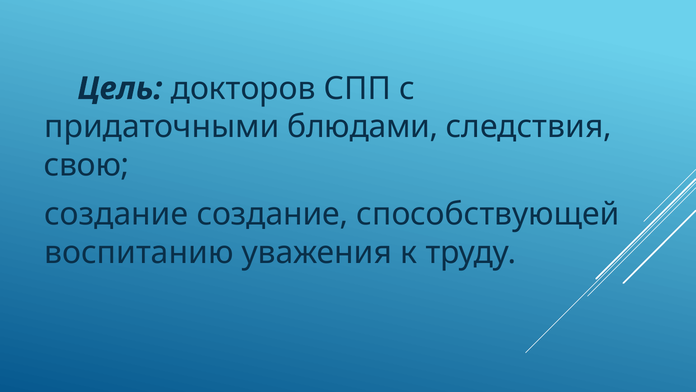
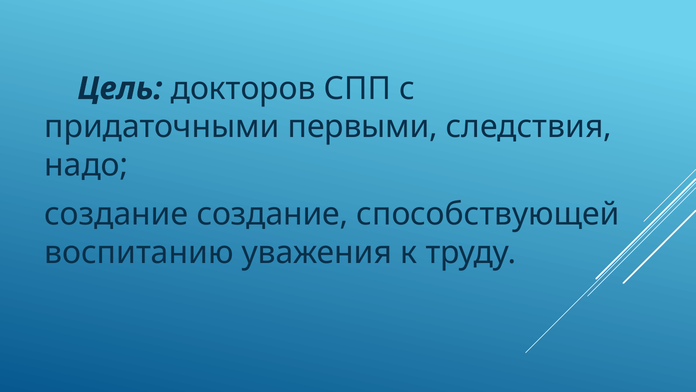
блюдами: блюдами -> первыми
свою: свою -> надо
